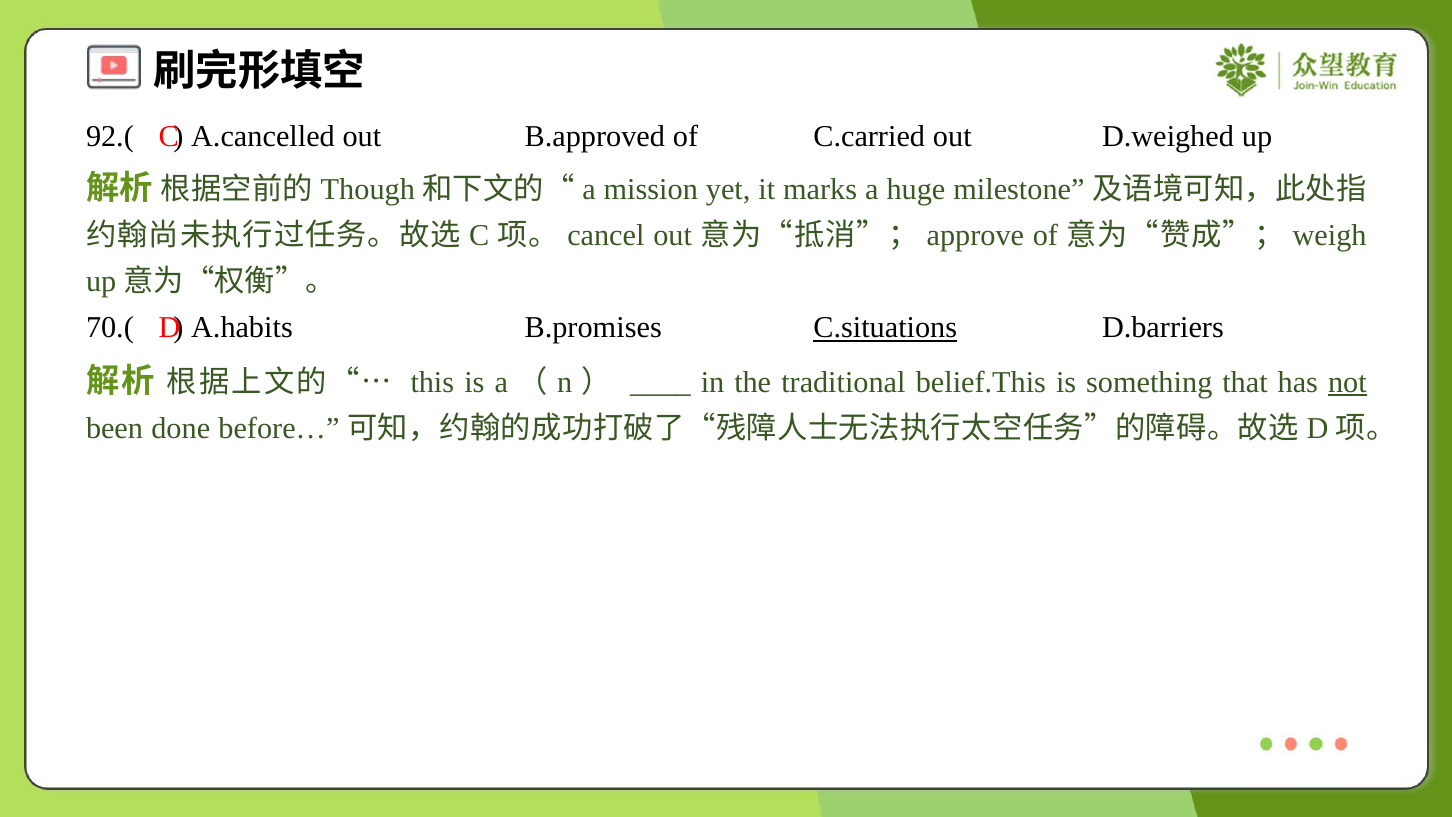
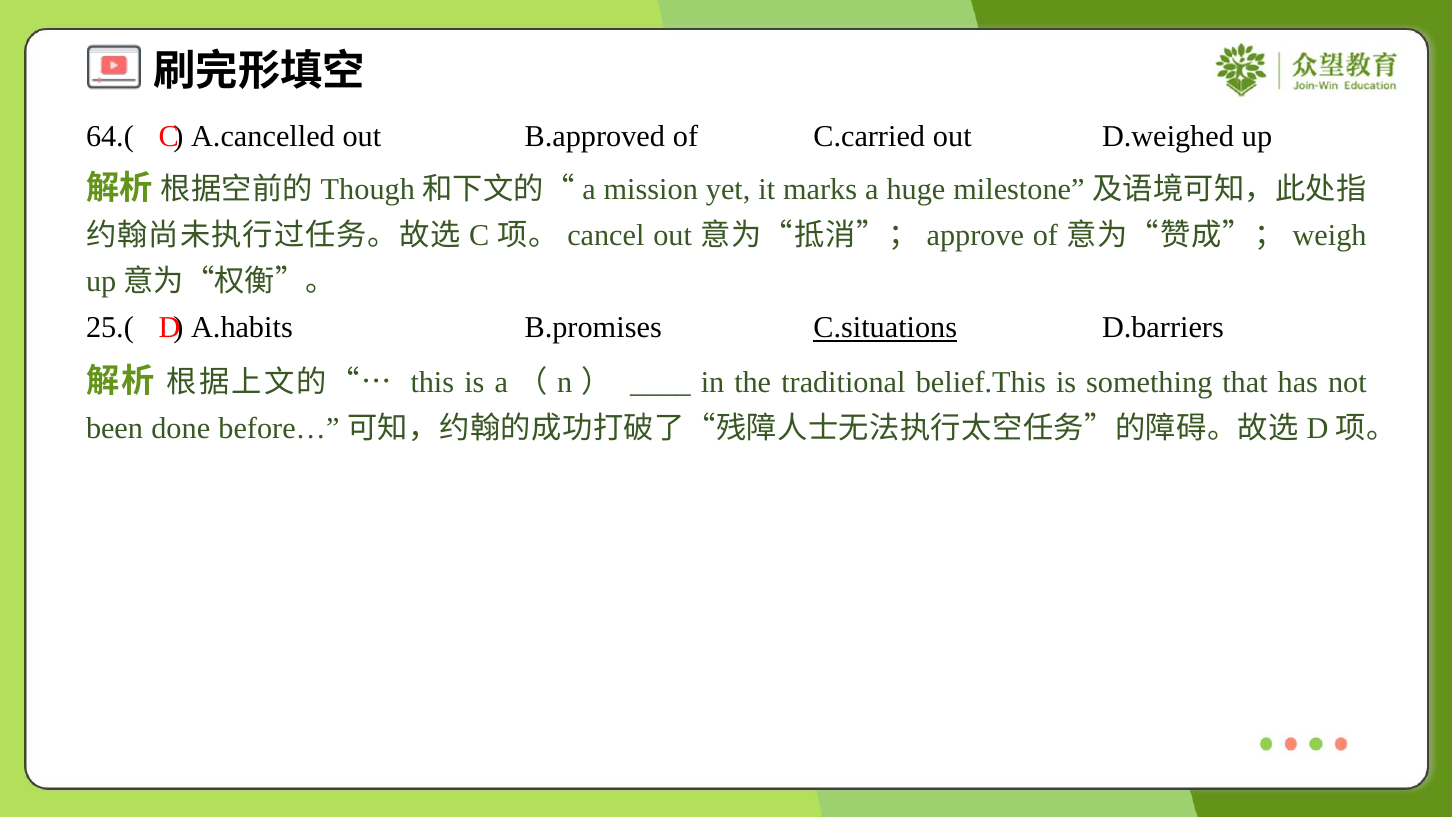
92.(: 92.( -> 64.(
70.(: 70.( -> 25.(
not underline: present -> none
